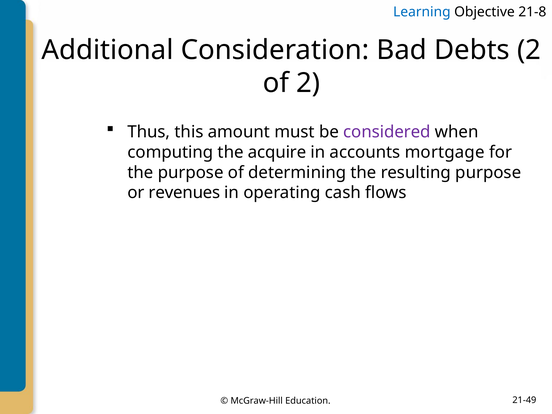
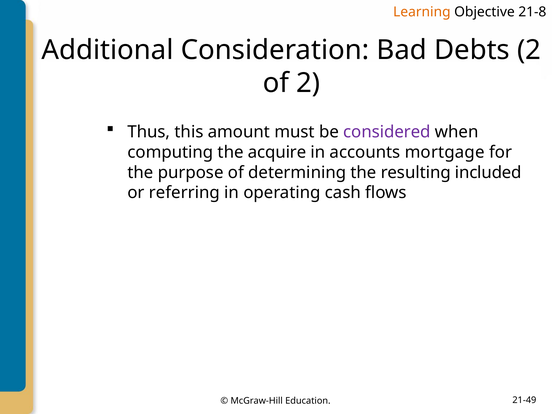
Learning colour: blue -> orange
resulting purpose: purpose -> included
revenues: revenues -> referring
